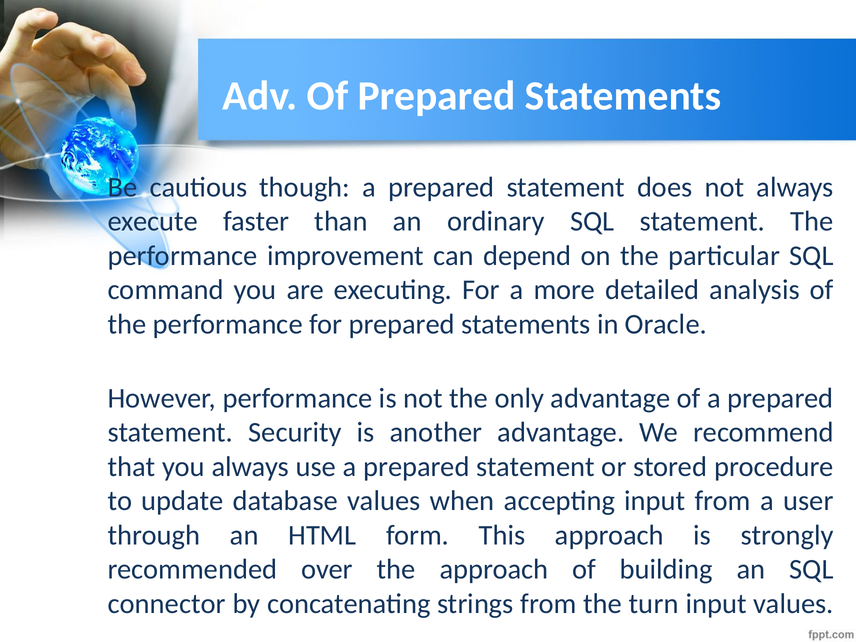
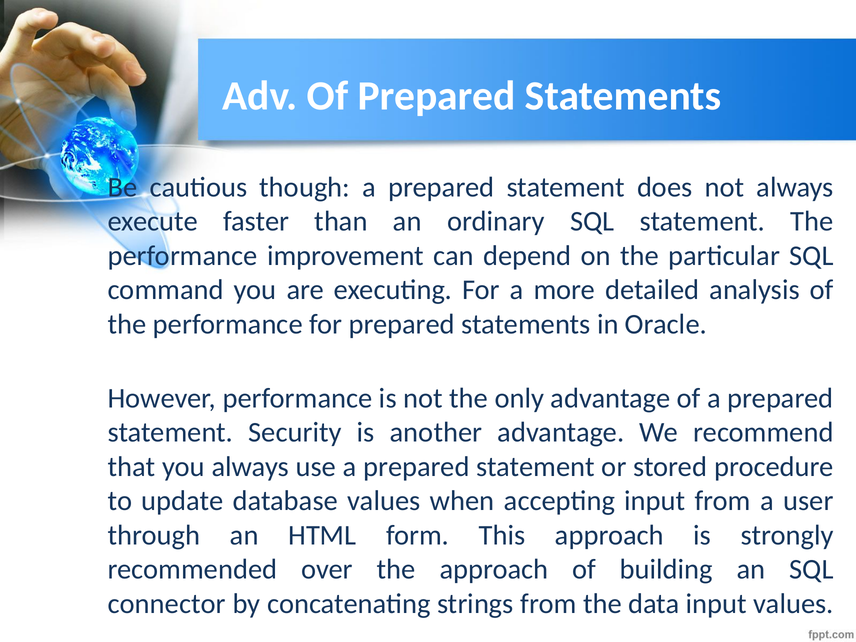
turn: turn -> data
